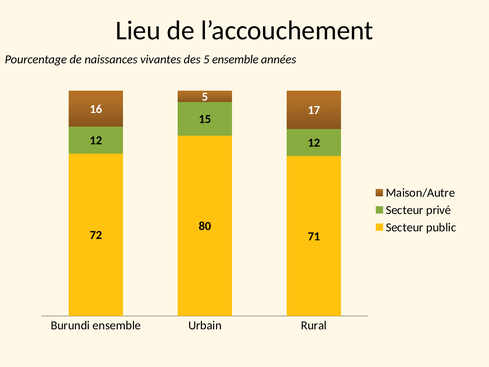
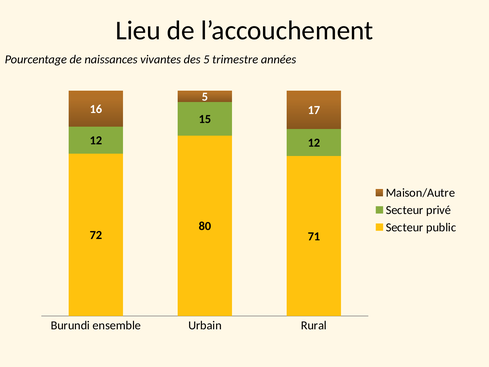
5 ensemble: ensemble -> trimestre
